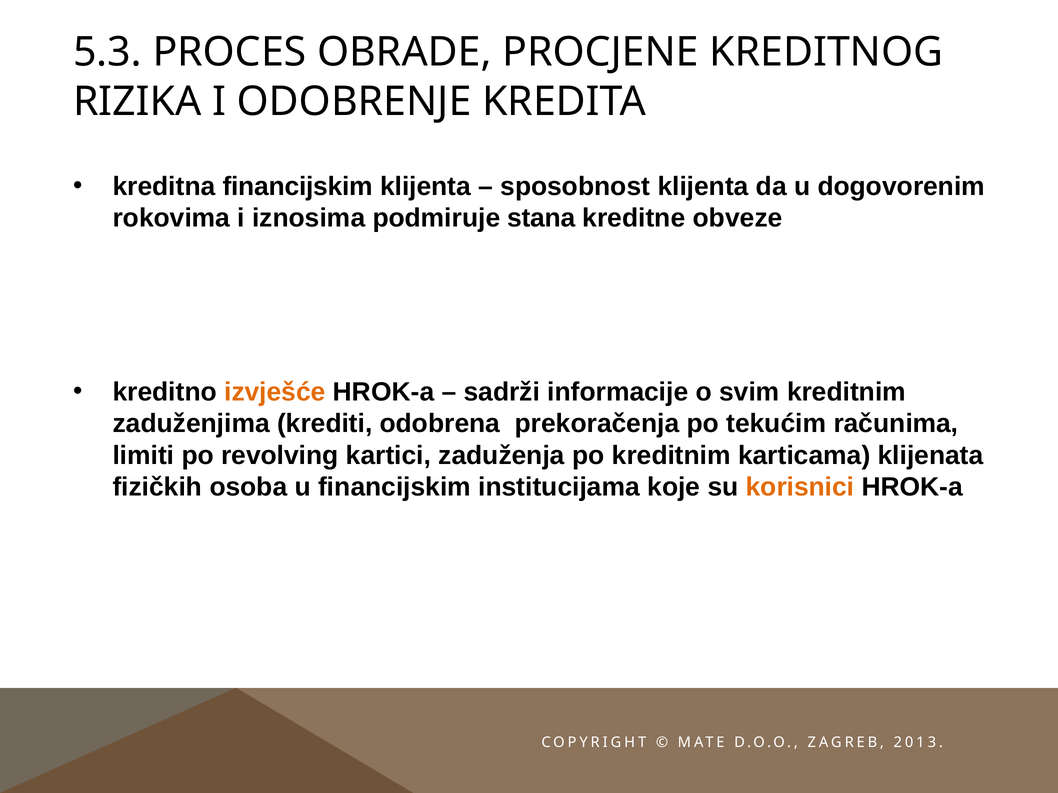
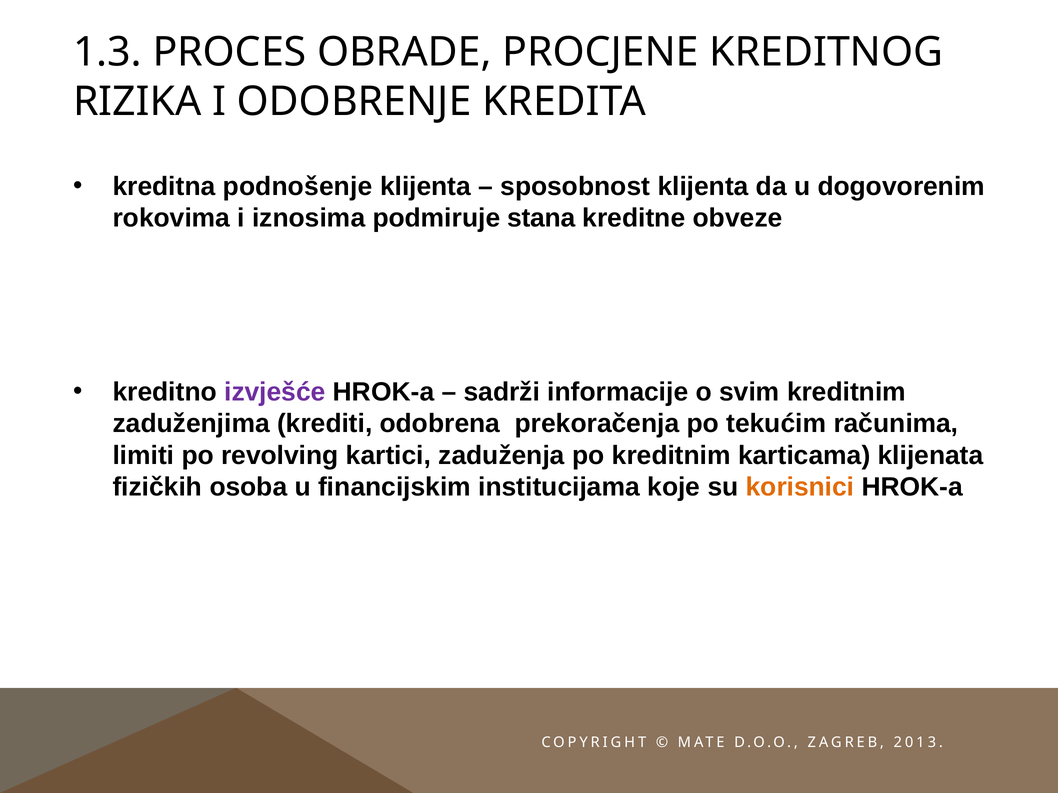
5.3: 5.3 -> 1.3
kreditna financijskim: financijskim -> podnošenje
izvješće colour: orange -> purple
